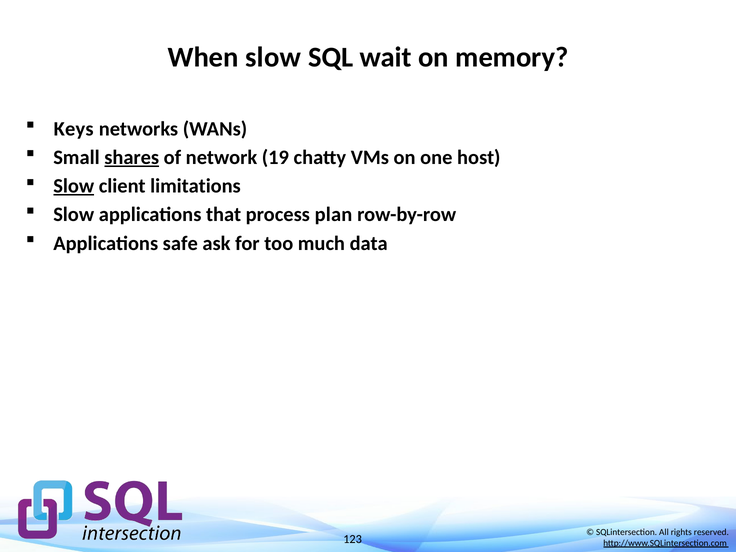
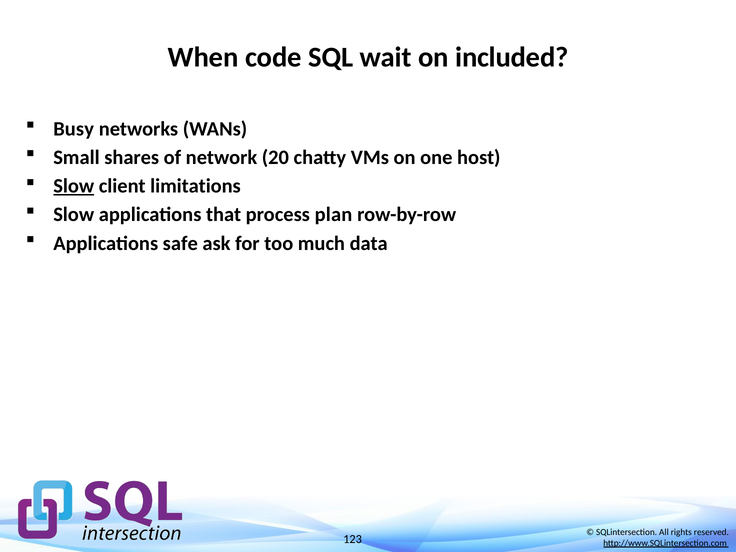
When slow: slow -> code
memory: memory -> included
Keys: Keys -> Busy
shares underline: present -> none
19: 19 -> 20
